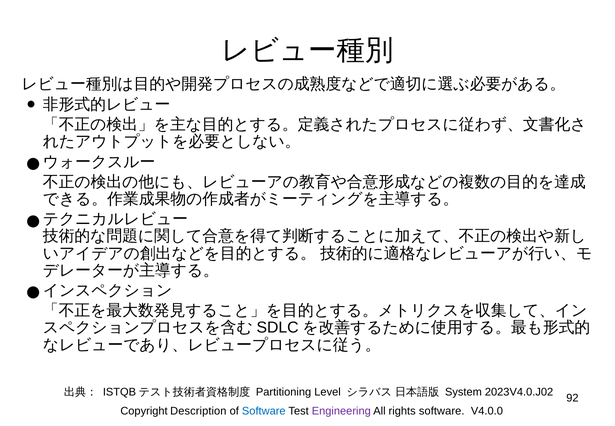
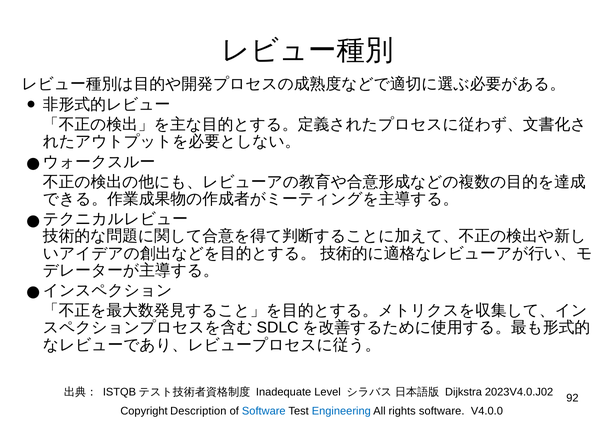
Partitioning: Partitioning -> Inadequate
System: System -> Dijkstra
Engineering colour: purple -> blue
